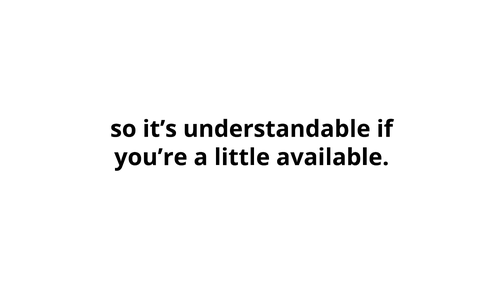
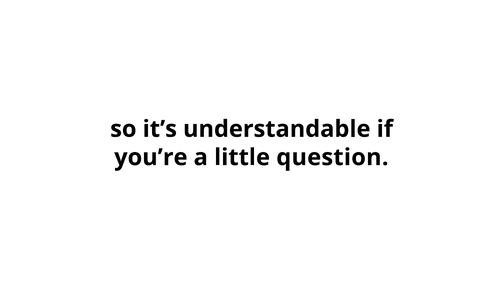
available: available -> question
